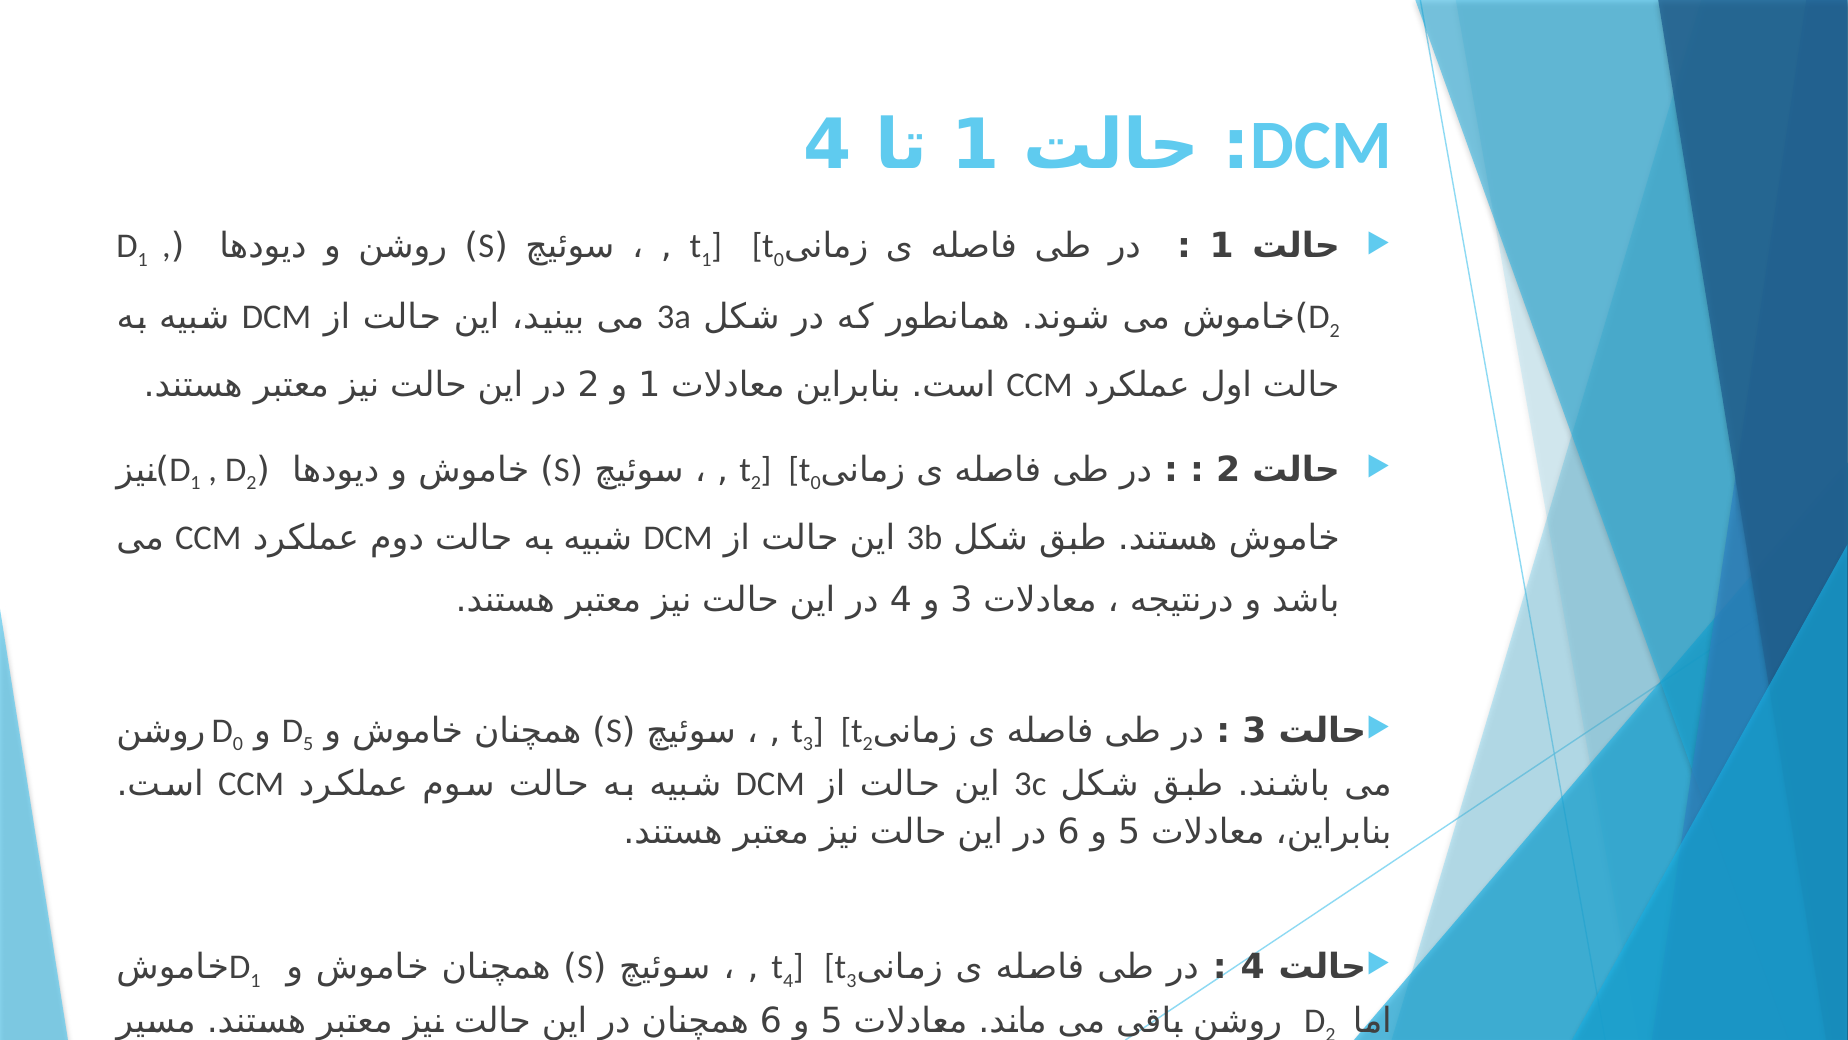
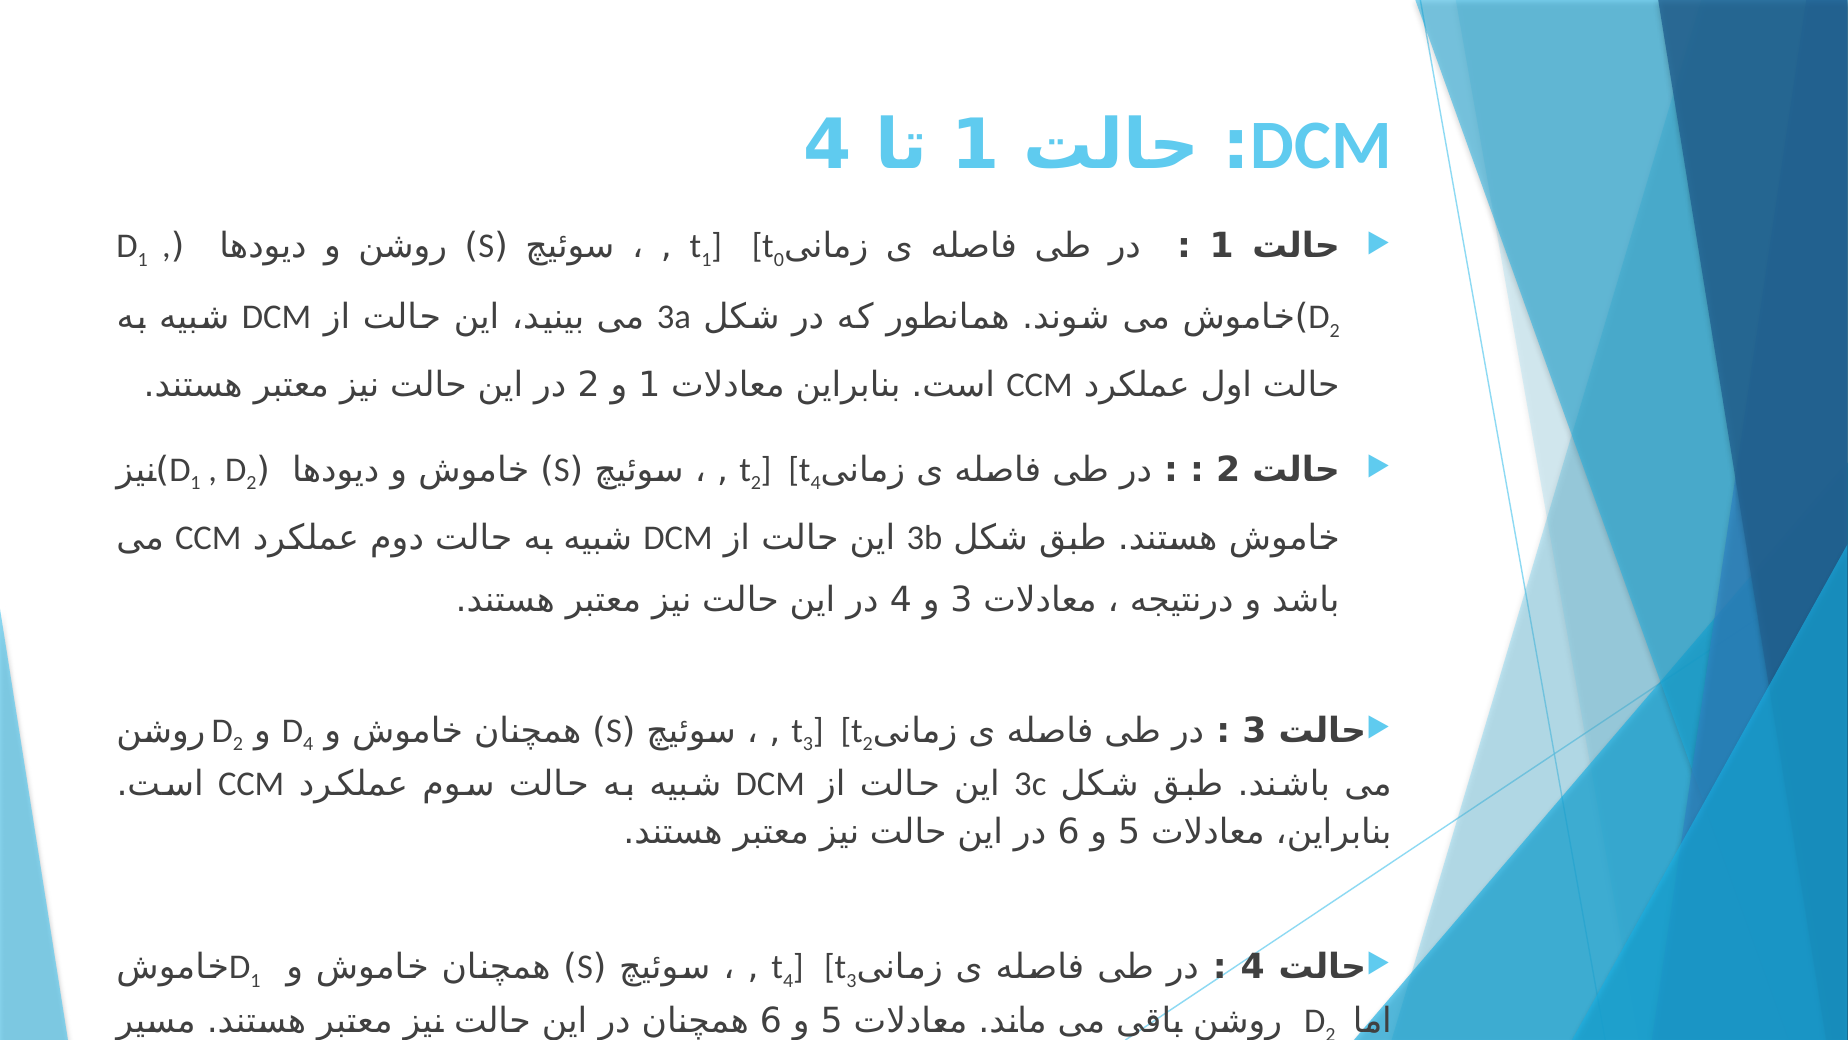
0 at (816, 483): 0 -> 4
0 at (238, 744): 0 -> 2
5 at (308, 744): 5 -> 4
